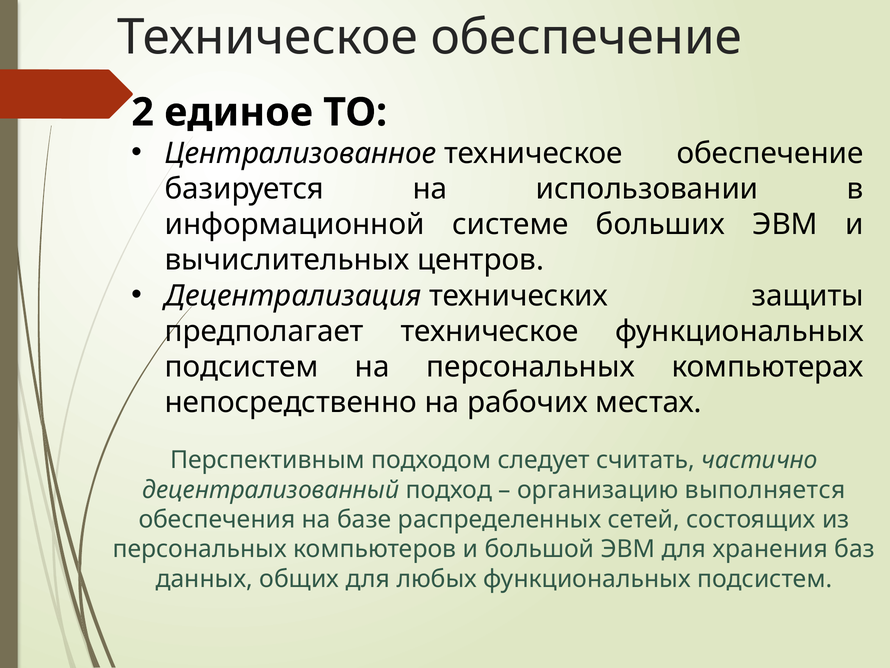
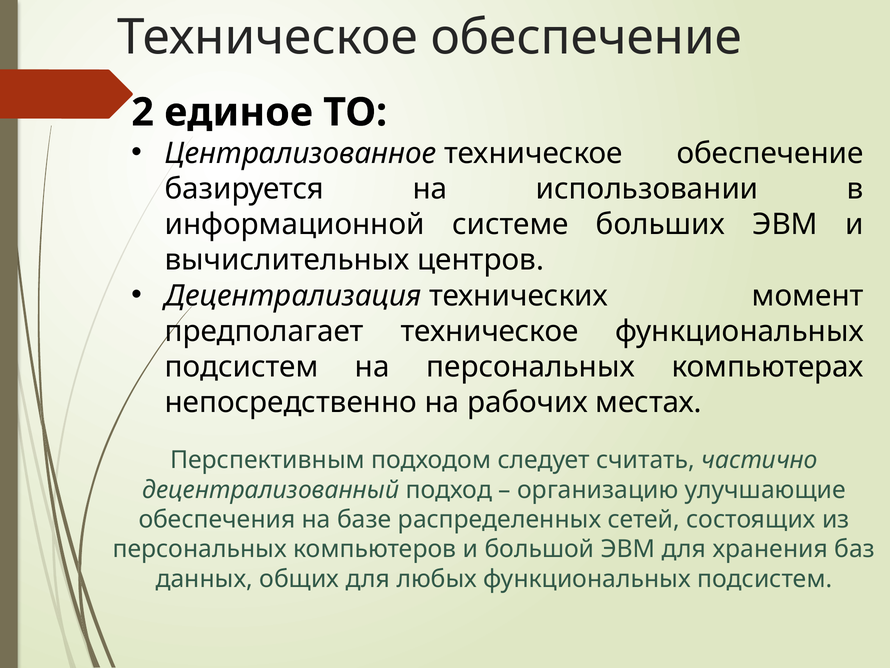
защиты: защиты -> момент
выполняется: выполняется -> улучшающие
